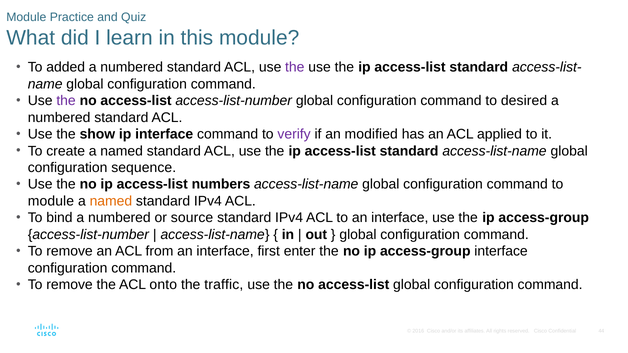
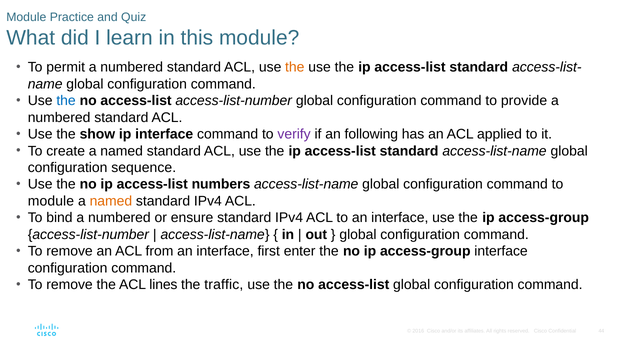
added: added -> permit
the at (295, 67) colour: purple -> orange
the at (66, 101) colour: purple -> blue
desired: desired -> provide
modified: modified -> following
source: source -> ensure
onto: onto -> lines
